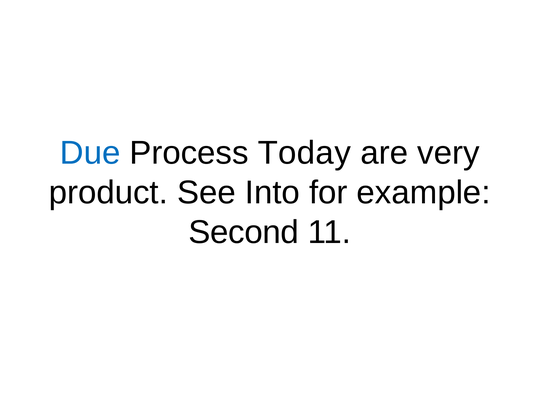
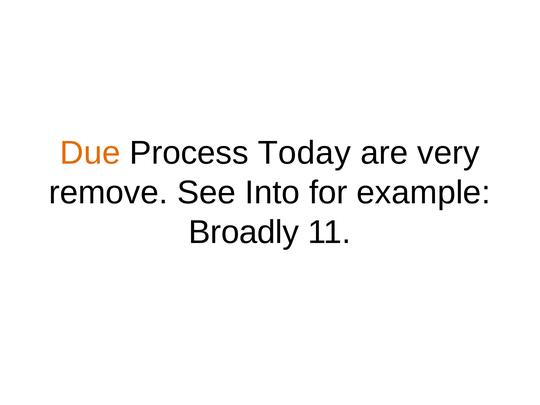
Due colour: blue -> orange
product: product -> remove
Second: Second -> Broadly
